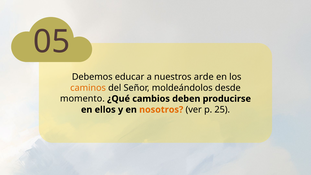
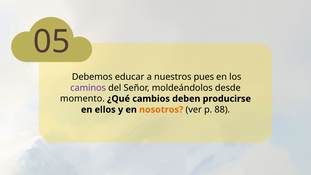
arde: arde -> pues
caminos colour: orange -> purple
25: 25 -> 88
